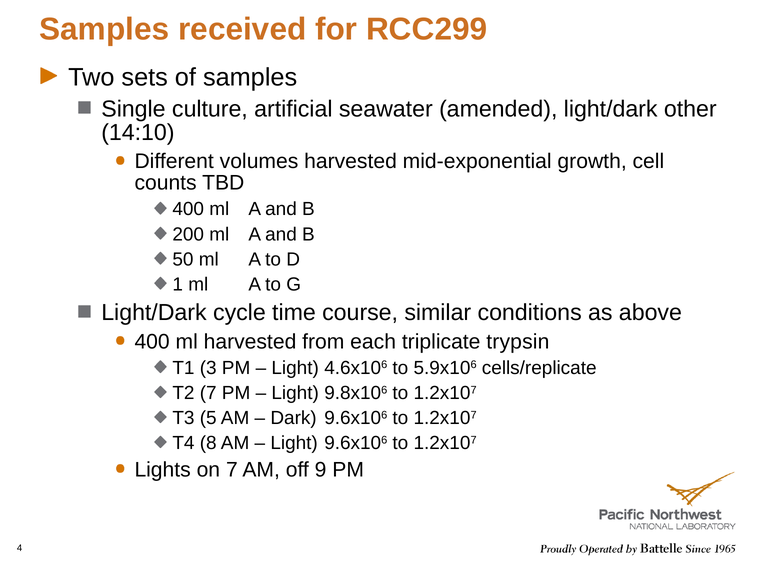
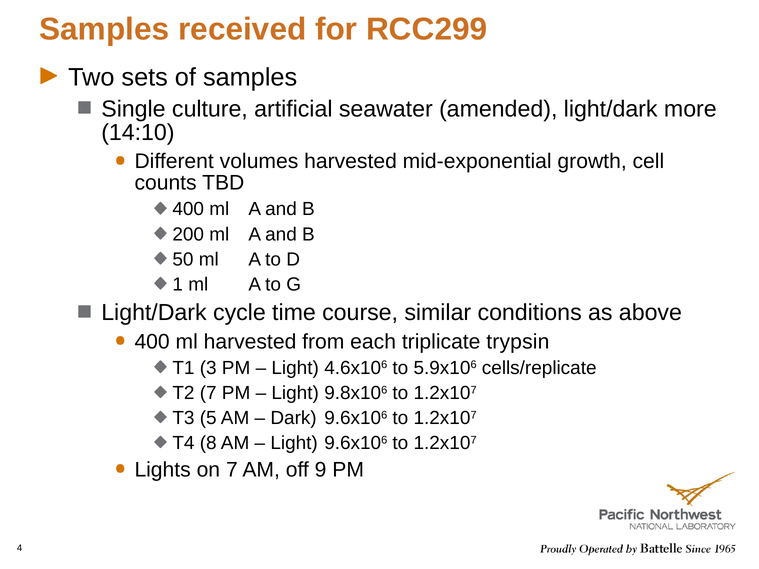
other: other -> more
